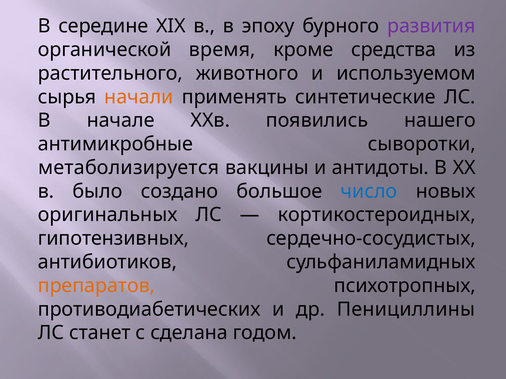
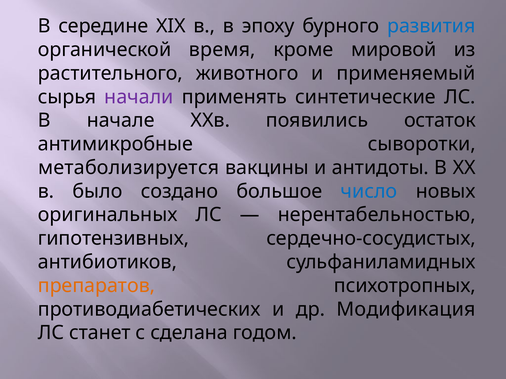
развития colour: purple -> blue
средства: средства -> мировой
используемом: используемом -> применяемый
начали colour: orange -> purple
нашего: нашего -> остаток
кортикостероидных: кортикостероидных -> нерентабельностью
Пенициллины: Пенициллины -> Модификация
